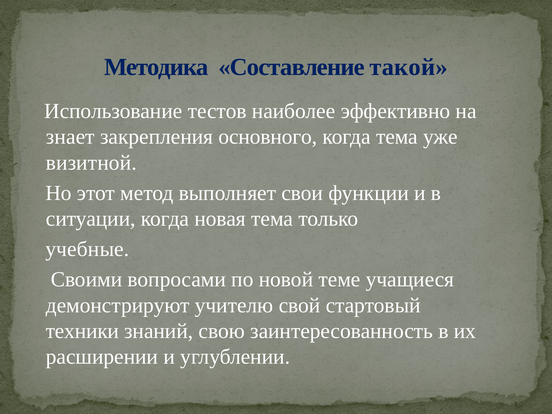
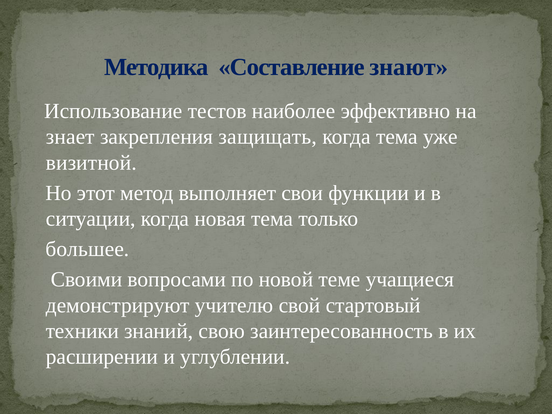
такой: такой -> знают
основного: основного -> защищать
учебные: учебные -> большее
